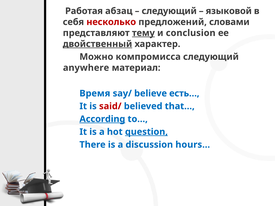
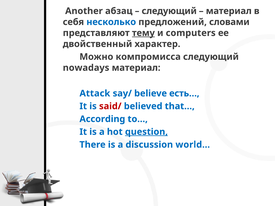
Работая: Работая -> Another
языковой at (229, 11): языковой -> материал
несколько colour: red -> blue
conclusion: conclusion -> computers
двойственный underline: present -> none
anywhere: anywhere -> nowadays
Время: Время -> Attack
According underline: present -> none
hours…: hours… -> world…
